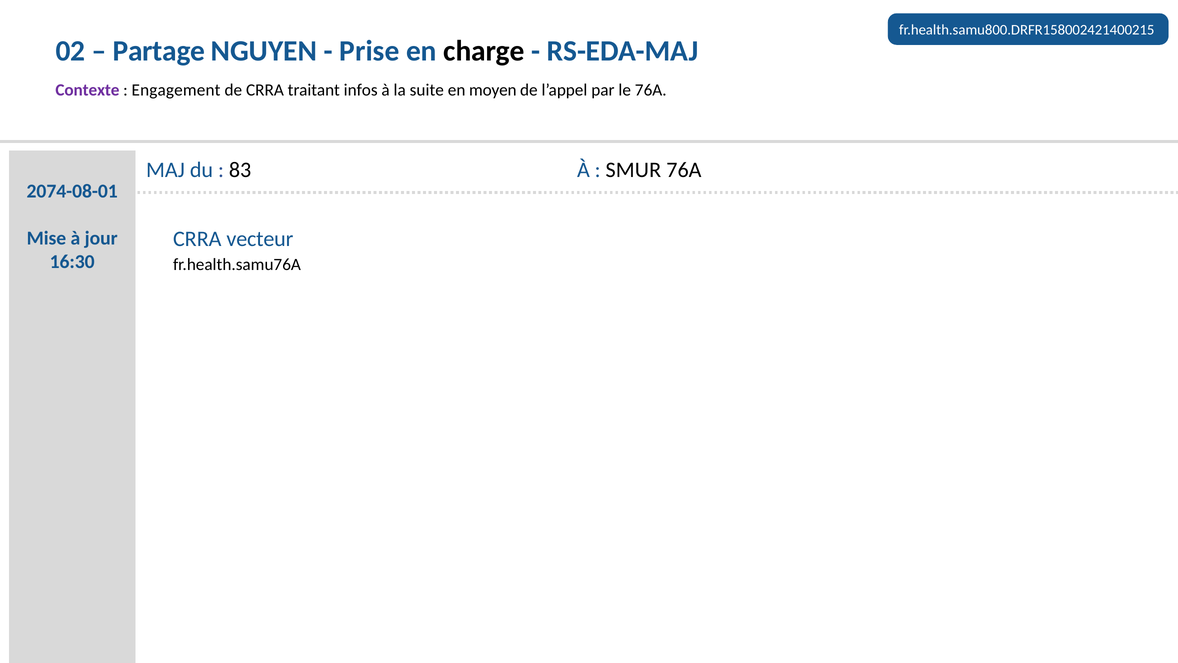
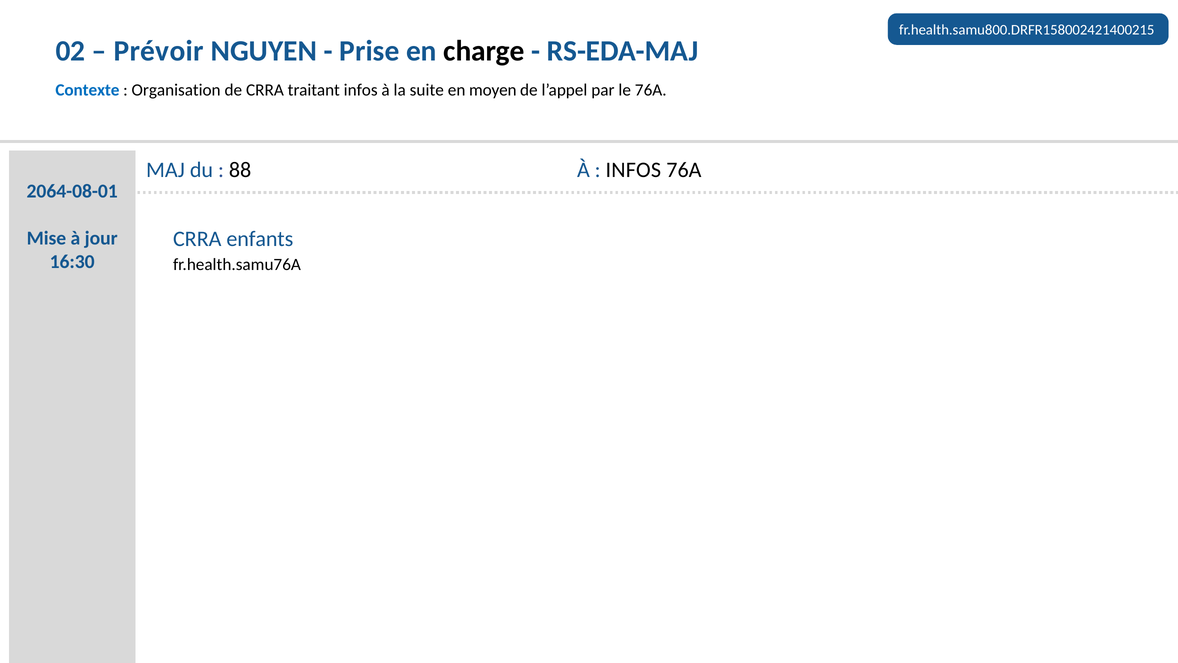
Partage: Partage -> Prévoir
Contexte colour: purple -> blue
Engagement: Engagement -> Organisation
83: 83 -> 88
SMUR at (633, 170): SMUR -> INFOS
2074-08-01: 2074-08-01 -> 2064-08-01
vecteur: vecteur -> enfants
